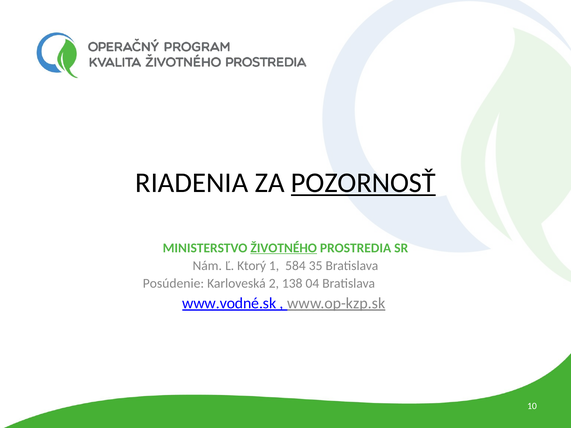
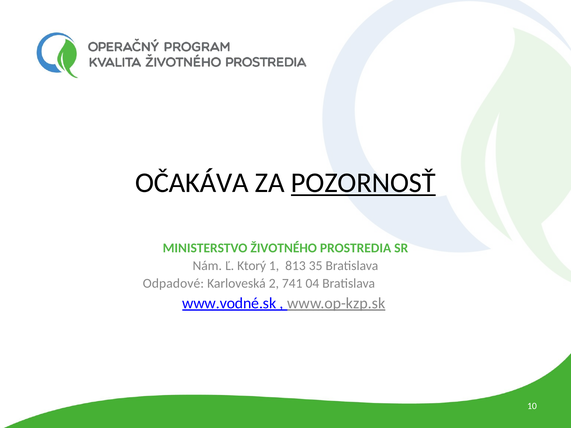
RIADENIA: RIADENIA -> OČAKÁVA
ŽIVOTNÉHO underline: present -> none
584: 584 -> 813
Posúdenie: Posúdenie -> Odpadové
138: 138 -> 741
